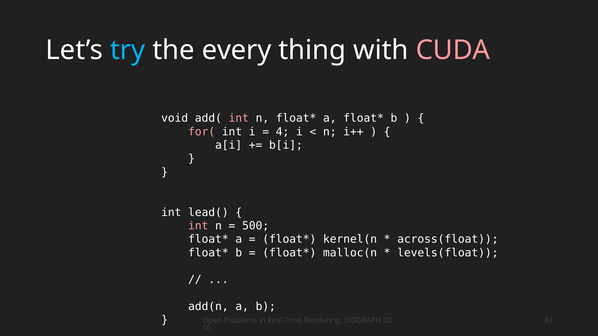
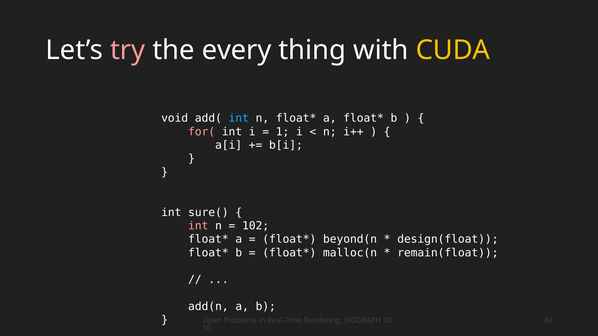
try colour: light blue -> pink
CUDA colour: pink -> yellow
int at (239, 118) colour: pink -> light blue
4: 4 -> 1
lead(: lead( -> sure(
500: 500 -> 102
kernel(n: kernel(n -> beyond(n
across(float: across(float -> design(float
levels(float: levels(float -> remain(float
